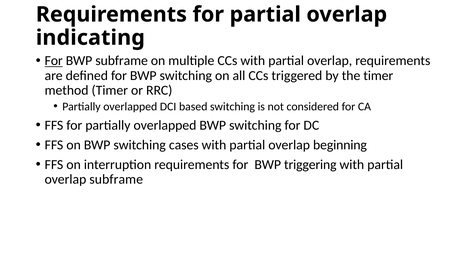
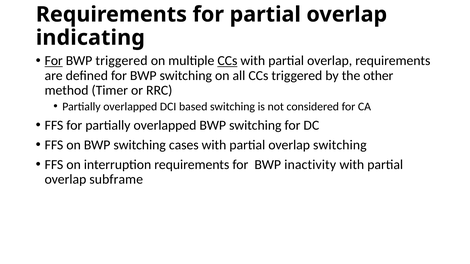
BWP subframe: subframe -> triggered
CCs at (227, 61) underline: none -> present
the timer: timer -> other
overlap beginning: beginning -> switching
triggering: triggering -> inactivity
